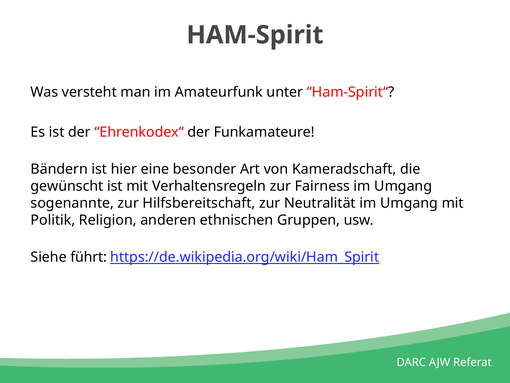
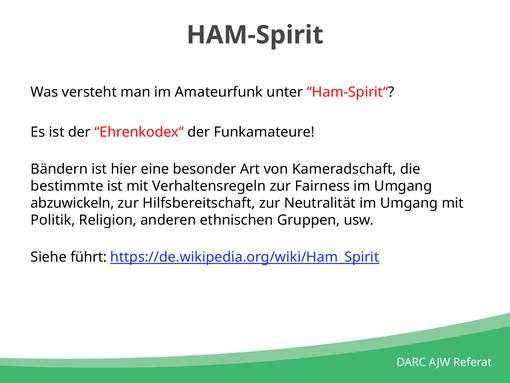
gewünscht: gewünscht -> bestimmte
sogenannte: sogenannte -> abzuwickeln
